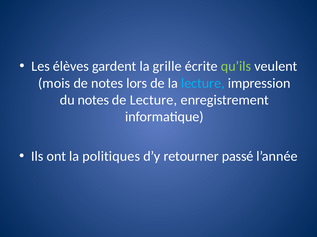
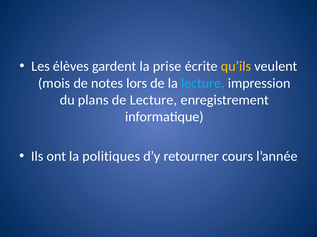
grille: grille -> prise
qu’ils colour: light green -> yellow
du notes: notes -> plans
passé: passé -> cours
